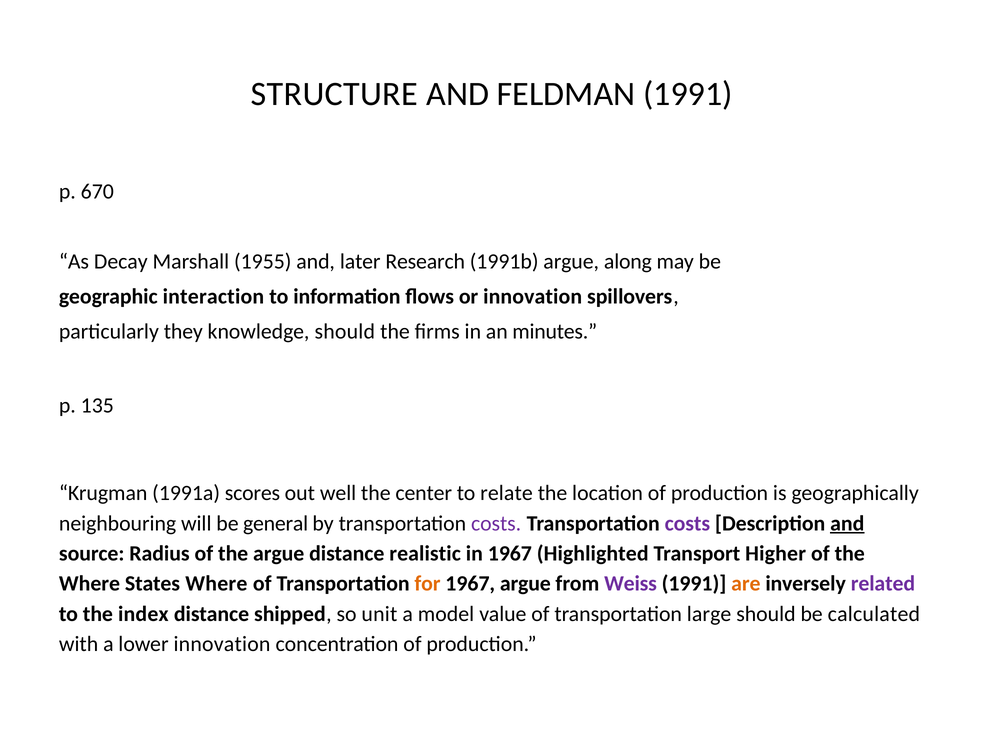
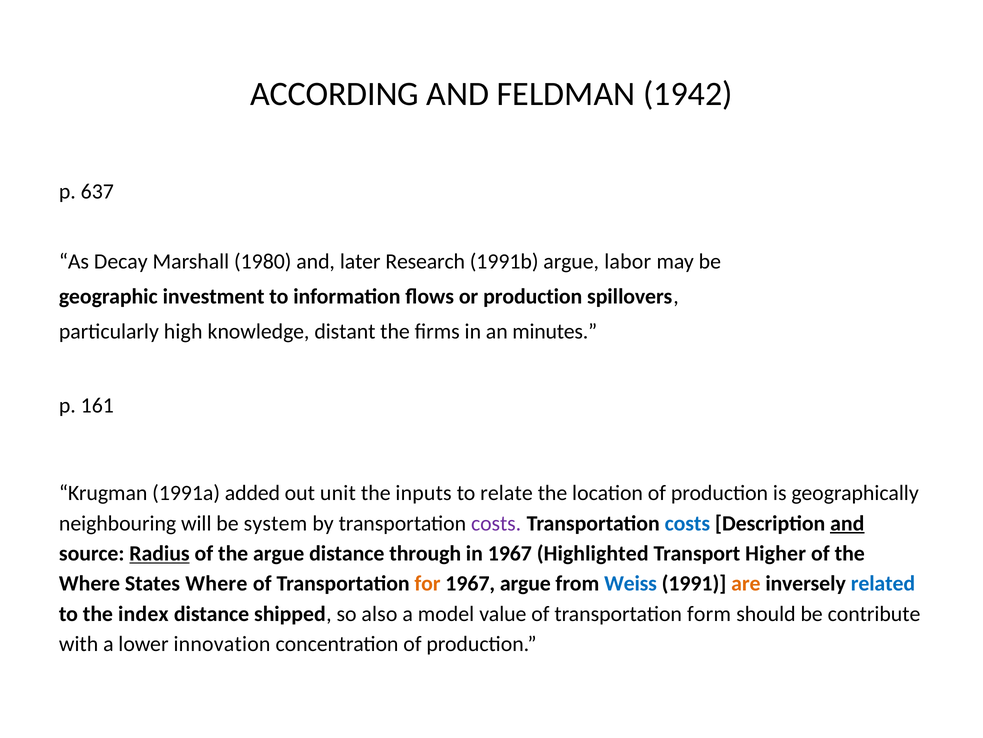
STRUCTURE: STRUCTURE -> ACCORDING
FELDMAN 1991: 1991 -> 1942
670: 670 -> 637
1955: 1955 -> 1980
along: along -> labor
interaction: interaction -> investment
or innovation: innovation -> production
they: they -> high
knowledge should: should -> distant
135: 135 -> 161
scores: scores -> added
well: well -> unit
center: center -> inputs
general: general -> system
costs at (687, 523) colour: purple -> blue
Radius underline: none -> present
realistic: realistic -> through
Weiss colour: purple -> blue
related colour: purple -> blue
unit: unit -> also
large: large -> form
calculated: calculated -> contribute
